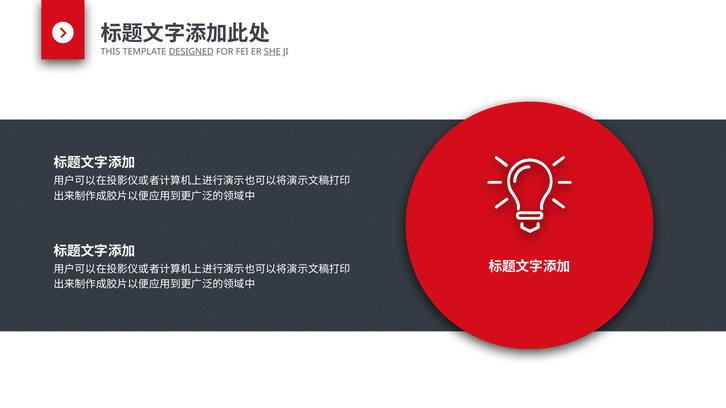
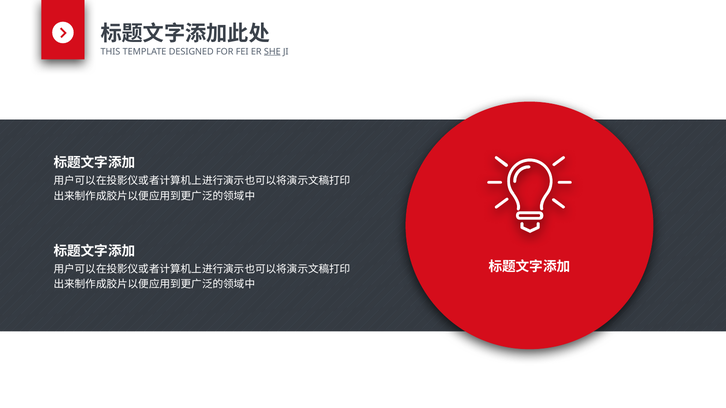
DESIGNED underline: present -> none
